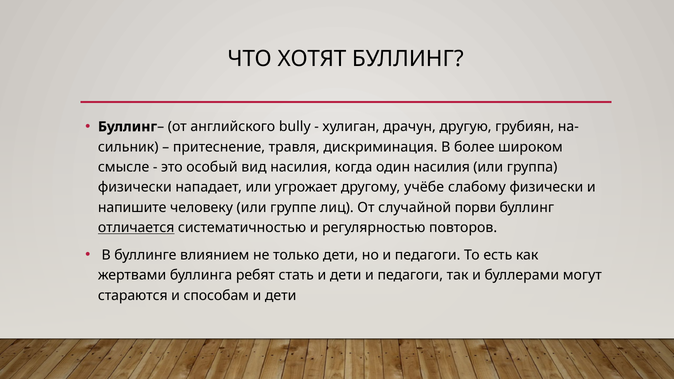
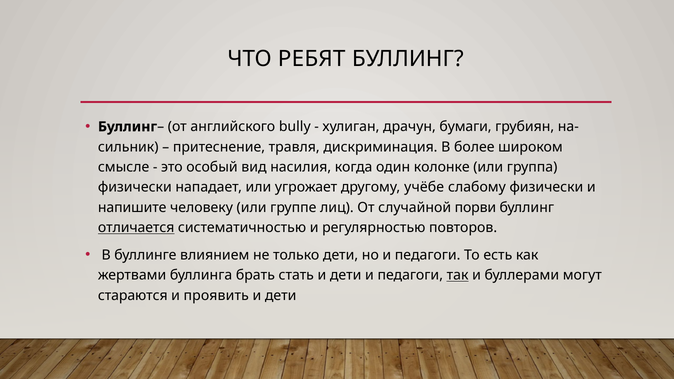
ХОТЯТ: ХОТЯТ -> РЕБЯТ
другую: другую -> бумаги
один насилия: насилия -> колонке
ребят: ребят -> брать
так underline: none -> present
способам: способам -> проявить
